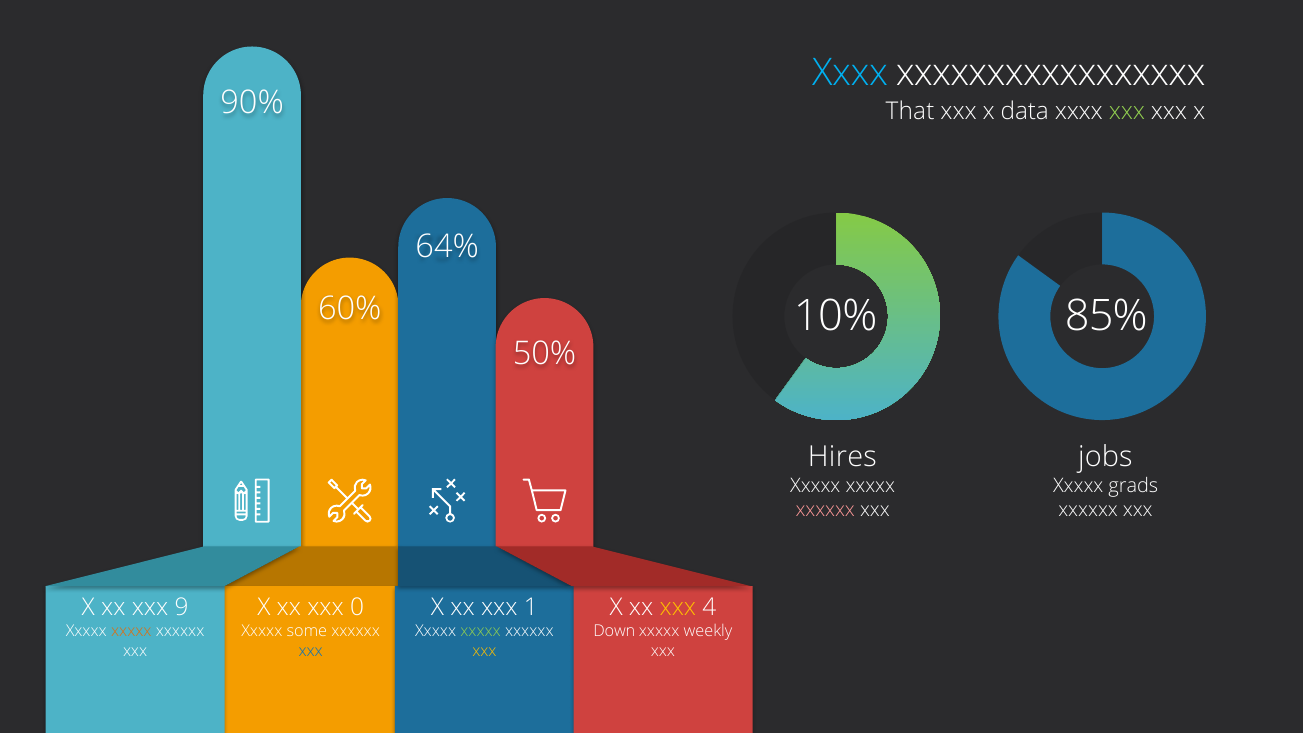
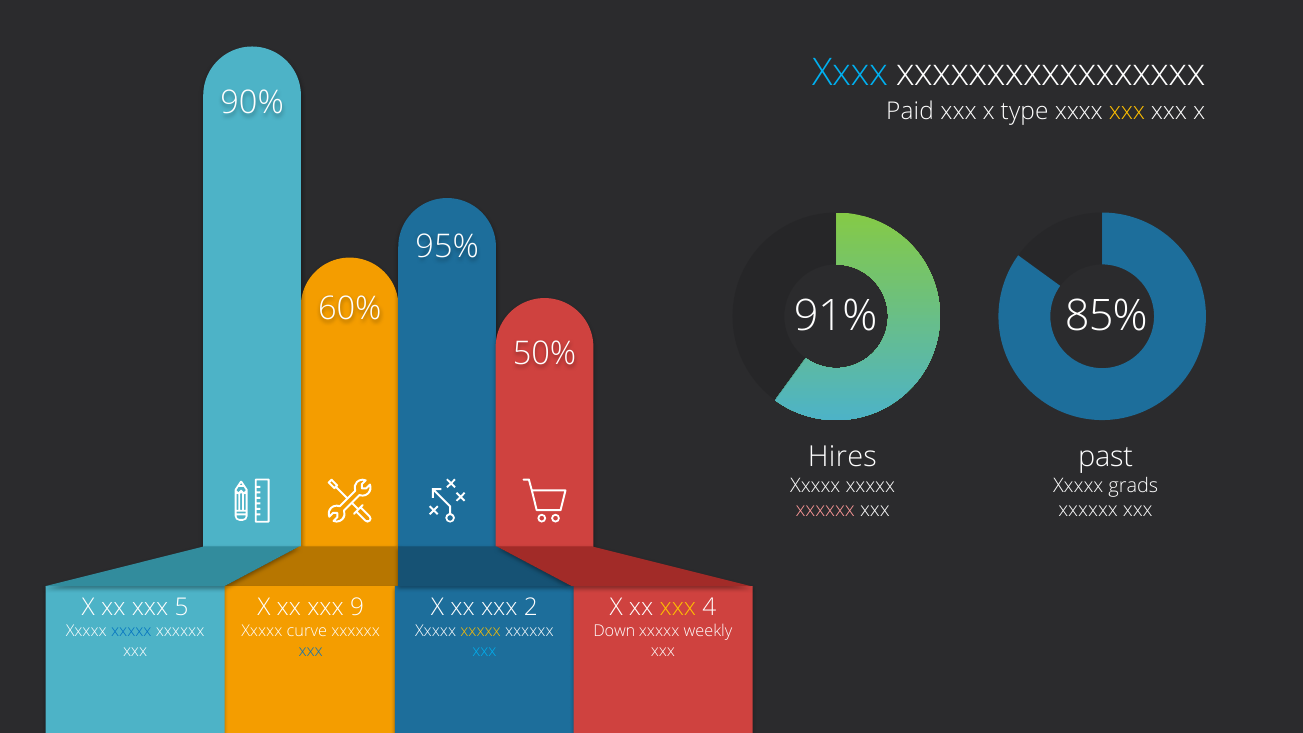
That: That -> Paid
data: data -> type
xxx at (1127, 112) colour: light green -> yellow
64%: 64% -> 95%
10%: 10% -> 91%
jobs: jobs -> past
9: 9 -> 5
0: 0 -> 9
1: 1 -> 2
xxxxx at (131, 631) colour: orange -> blue
some: some -> curve
xxxxx at (481, 631) colour: light green -> yellow
xxx at (484, 651) colour: yellow -> light blue
